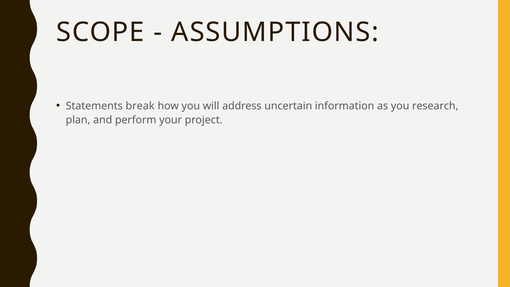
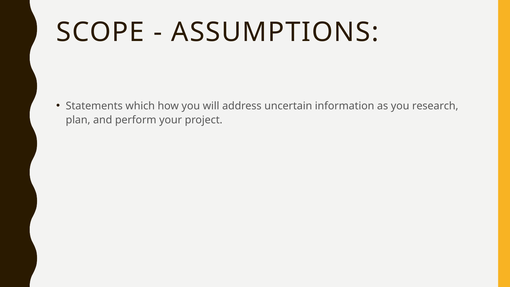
break: break -> which
